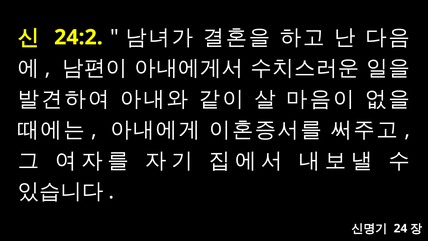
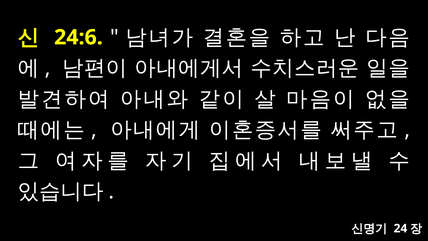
24:2: 24:2 -> 24:6
